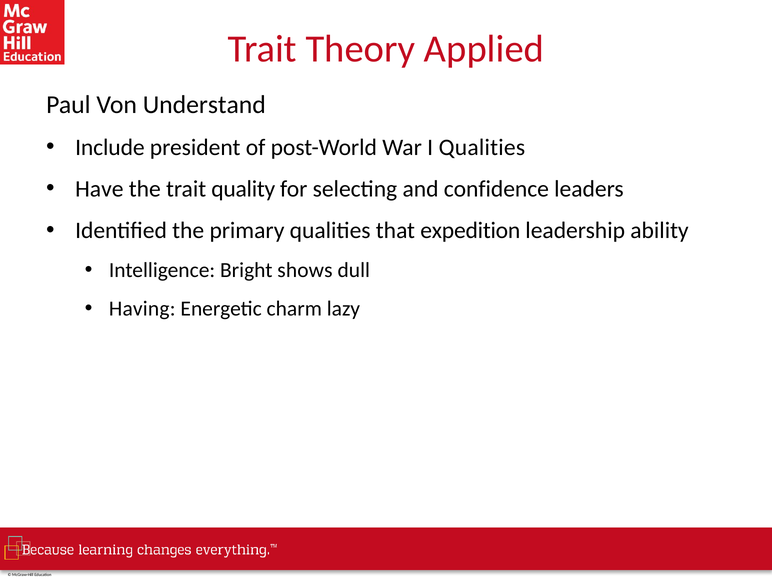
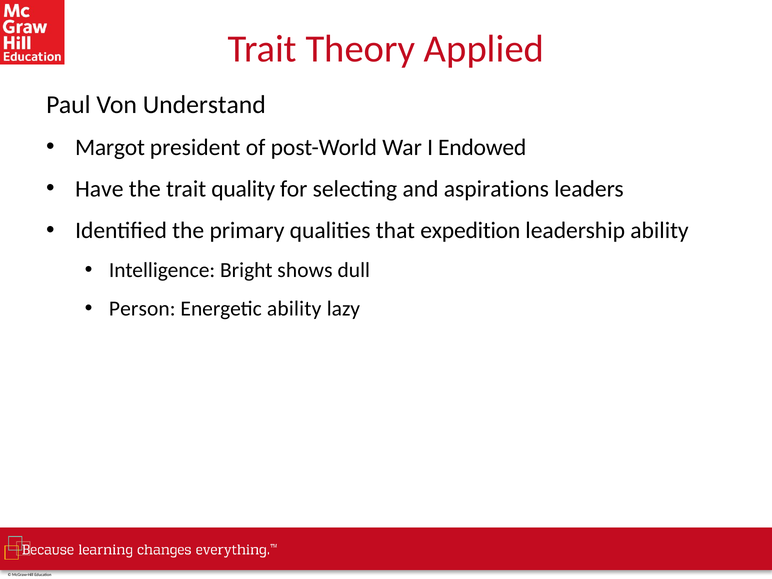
Include: Include -> Margot
I Qualities: Qualities -> Endowed
confidence: confidence -> aspirations
Having: Having -> Person
Energetic charm: charm -> ability
